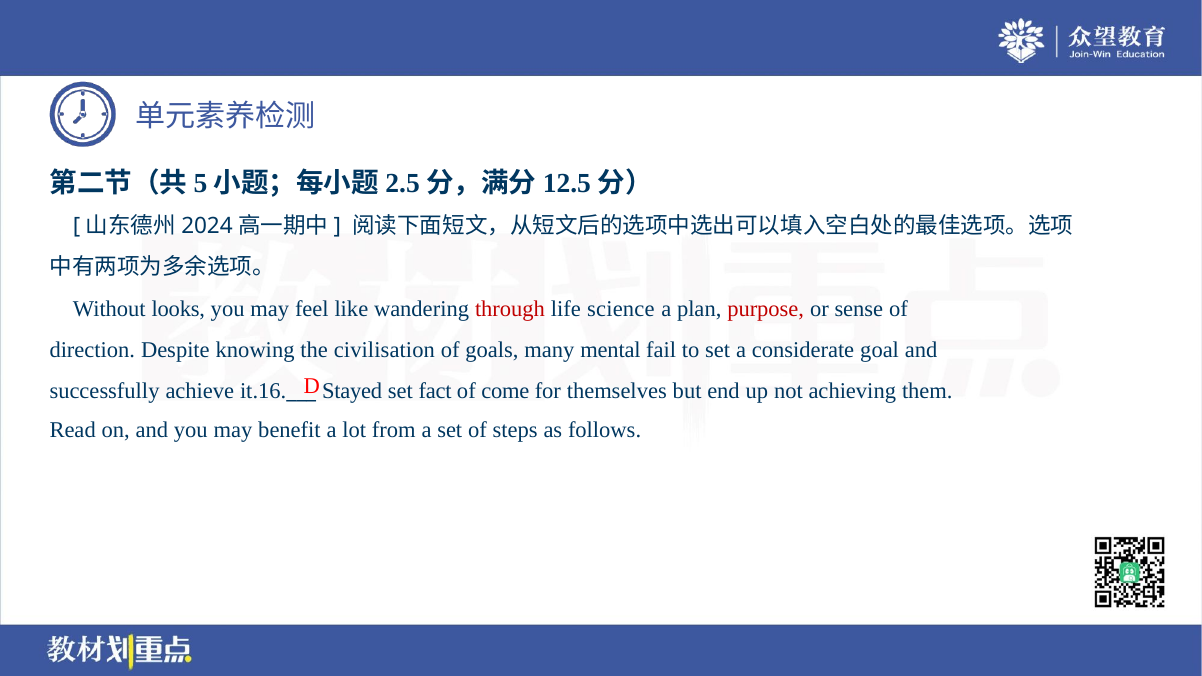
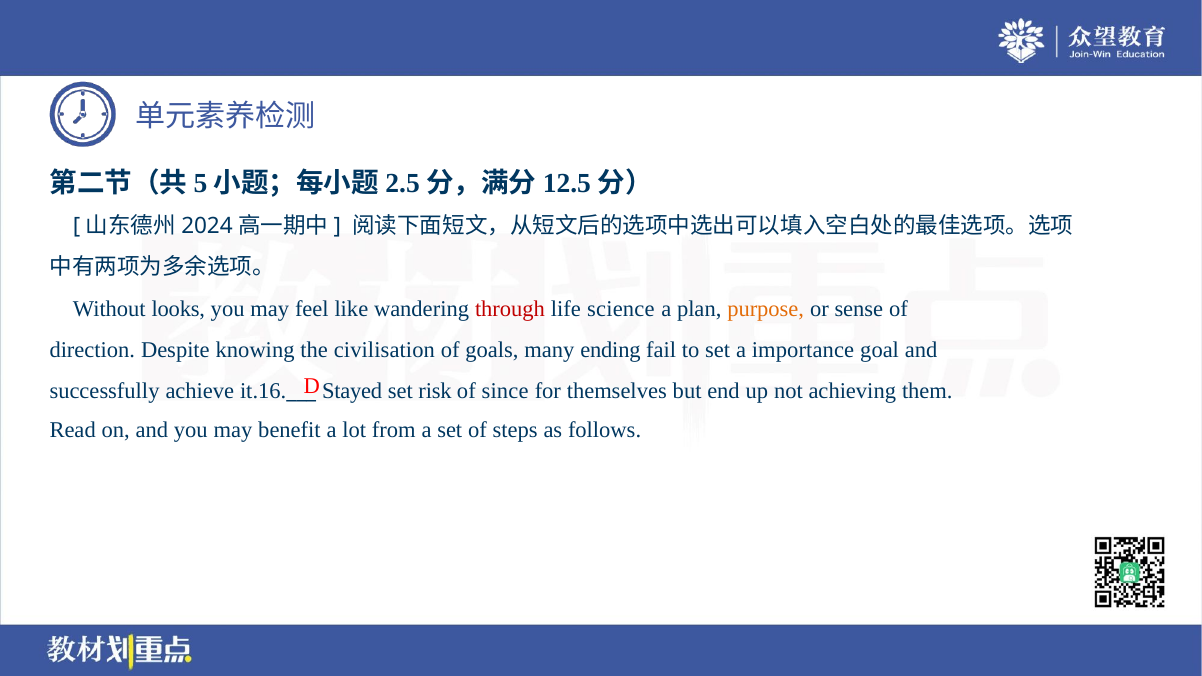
purpose colour: red -> orange
mental: mental -> ending
considerate: considerate -> importance
fact: fact -> risk
come: come -> since
